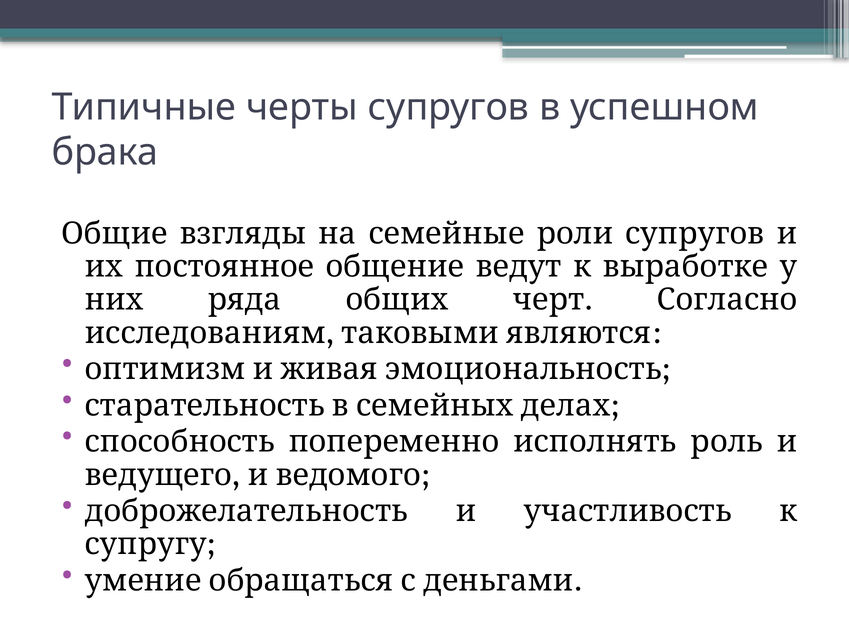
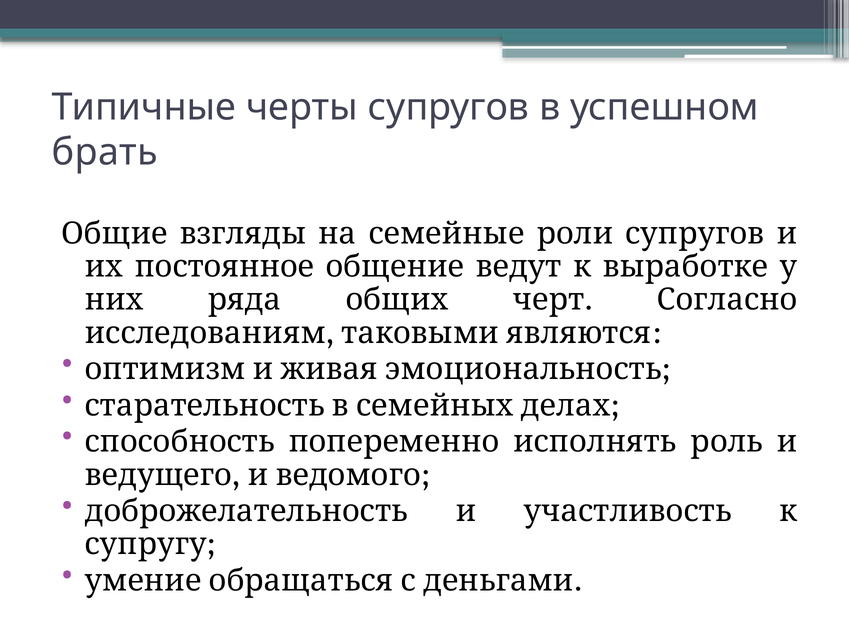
брака: брака -> брать
